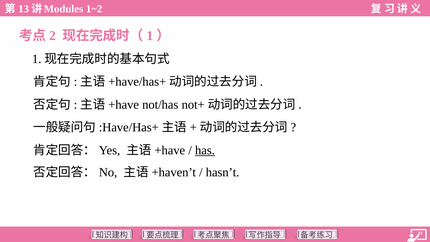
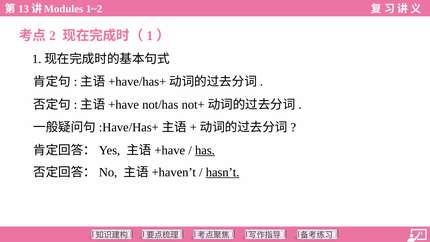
hasn’t underline: none -> present
